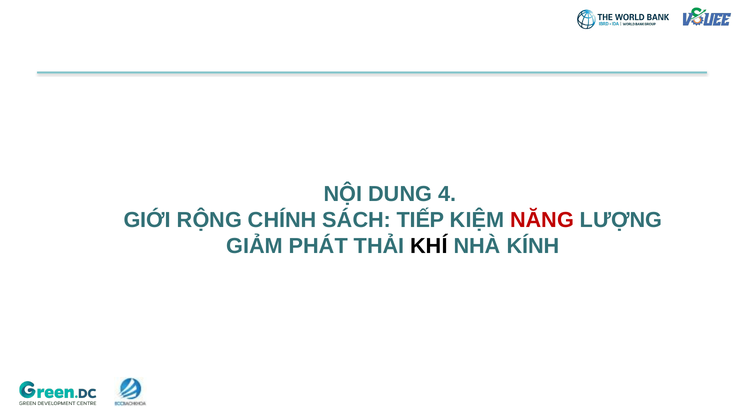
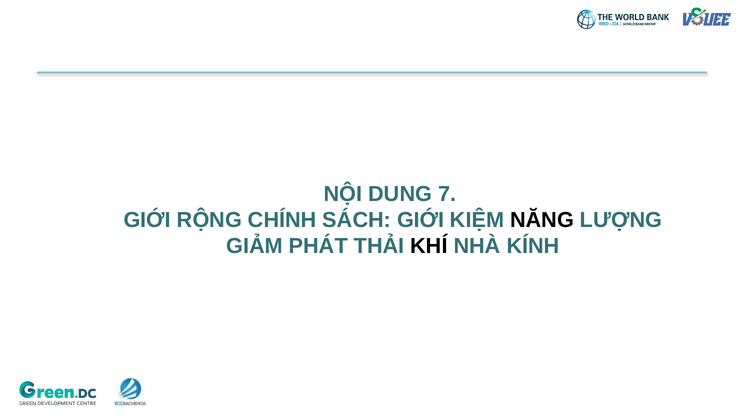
4: 4 -> 7
SÁCH TIẾP: TIẾP -> GIỚI
NĂNG colour: red -> black
